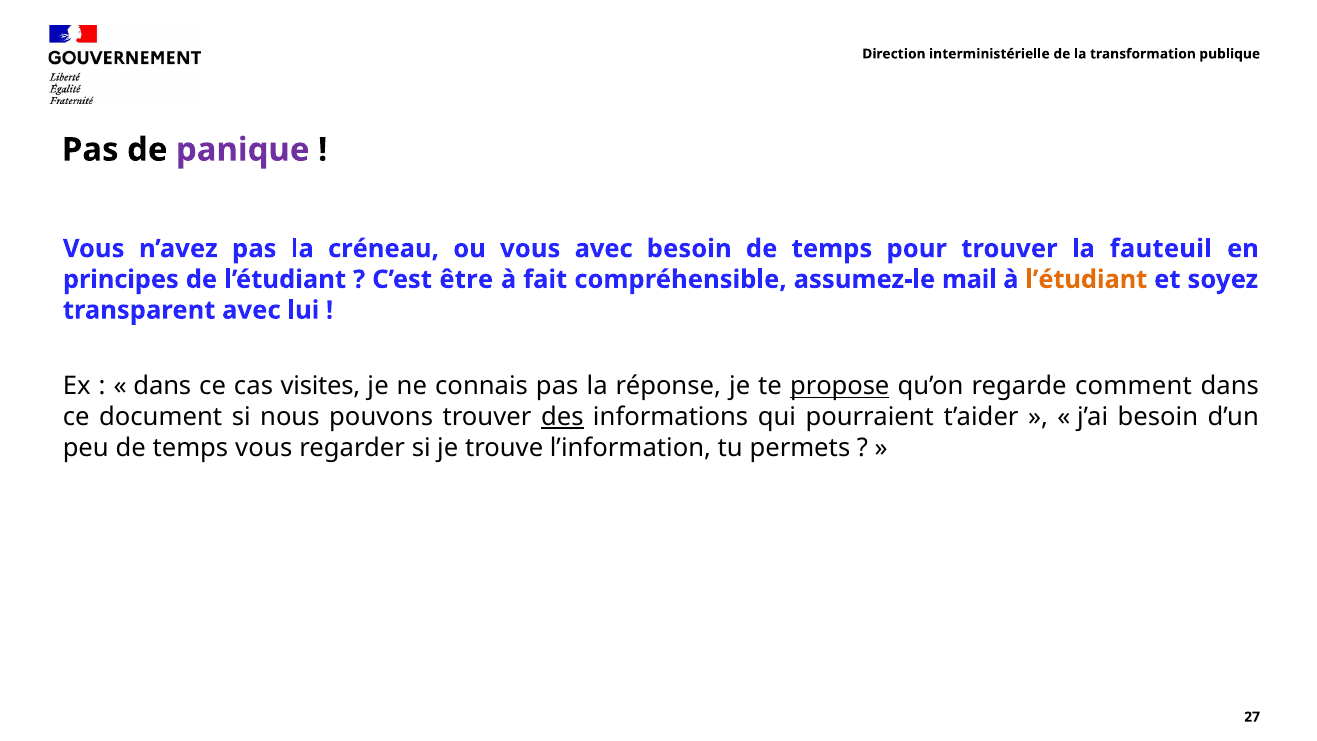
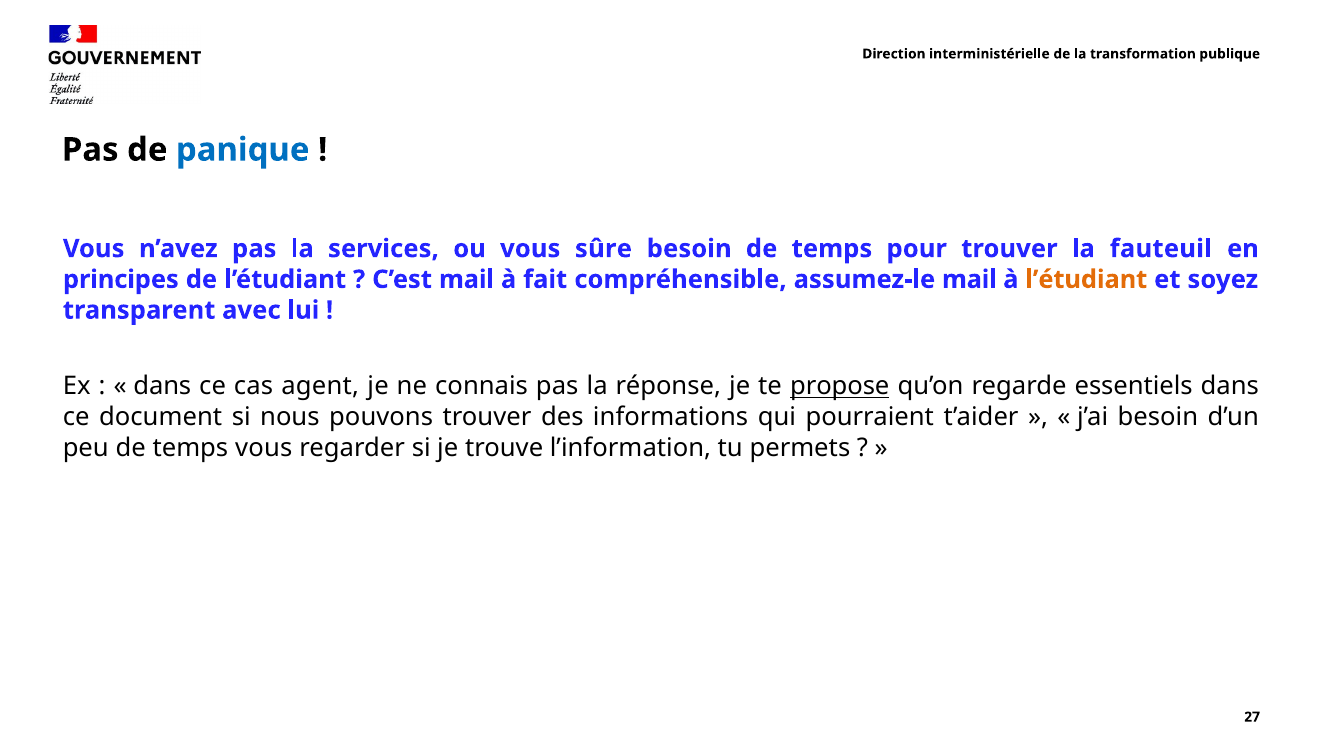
panique colour: purple -> blue
créneau: créneau -> services
vous avec: avec -> sûre
C’est être: être -> mail
visites: visites -> agent
comment: comment -> essentiels
des underline: present -> none
